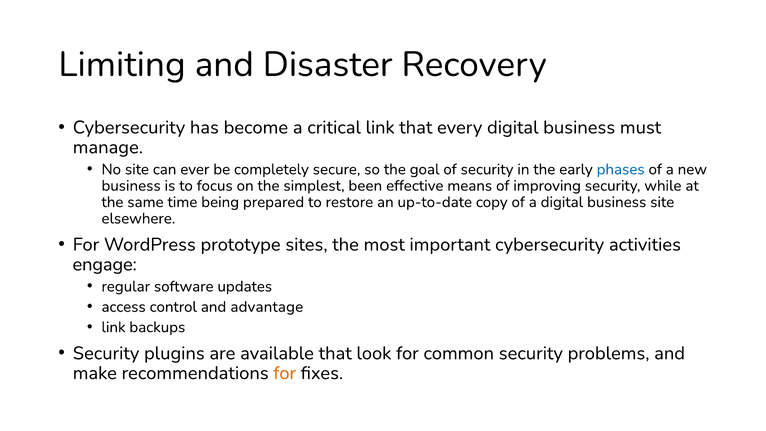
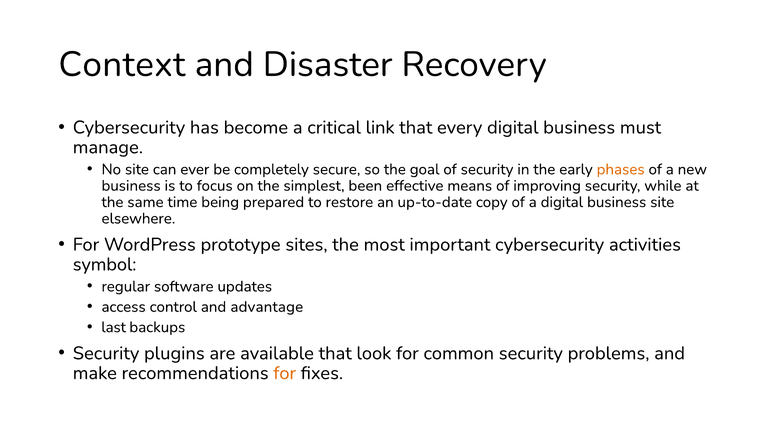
Limiting: Limiting -> Context
phases colour: blue -> orange
engage: engage -> symbol
link at (114, 327): link -> last
